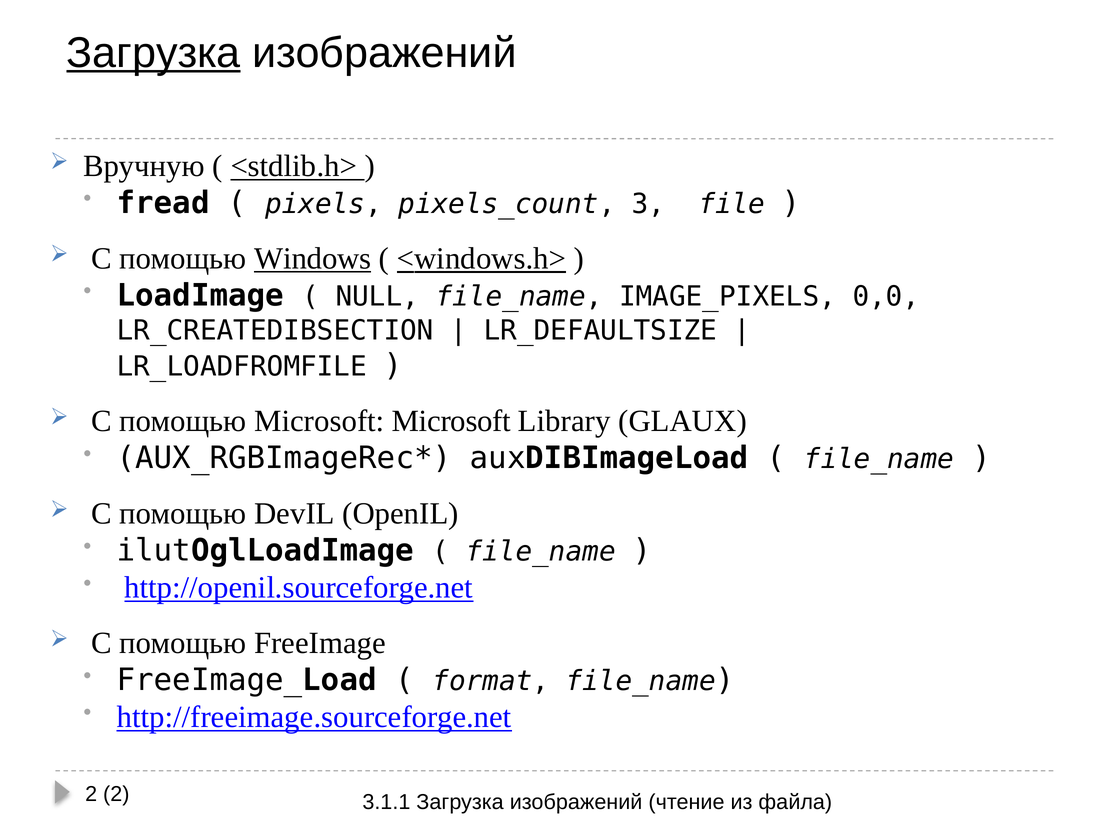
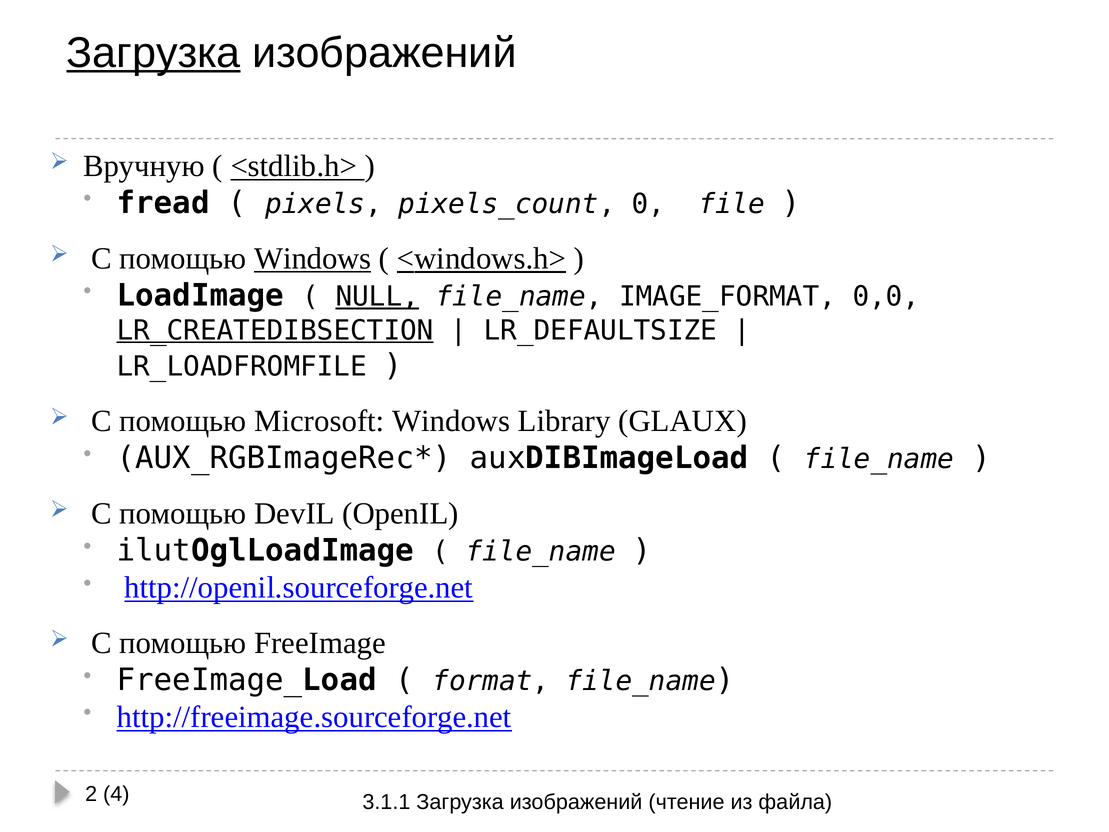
3: 3 -> 0
NULL underline: none -> present
IMAGE_PIXELS: IMAGE_PIXELS -> IMAGE_FORMAT
LR_CREATEDIBSECTION underline: none -> present
Microsoft Microsoft: Microsoft -> Windows
2 2: 2 -> 4
